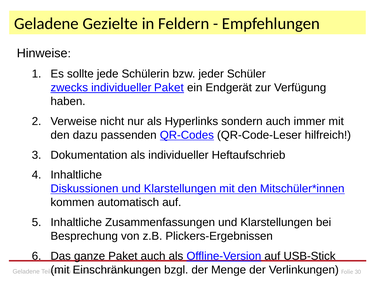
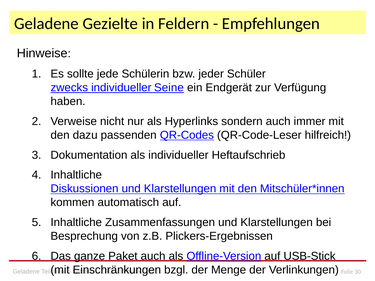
individueller Paket: Paket -> Seine
